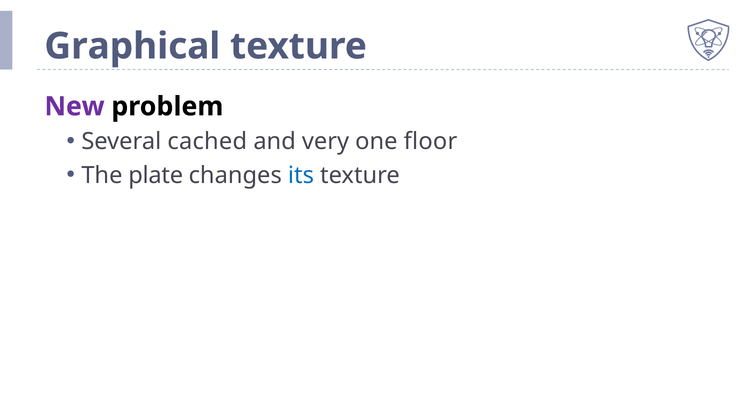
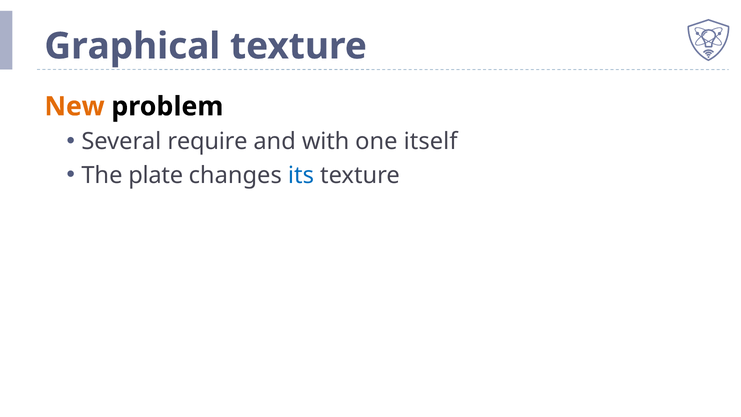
New colour: purple -> orange
cached: cached -> require
very: very -> with
floor: floor -> itself
